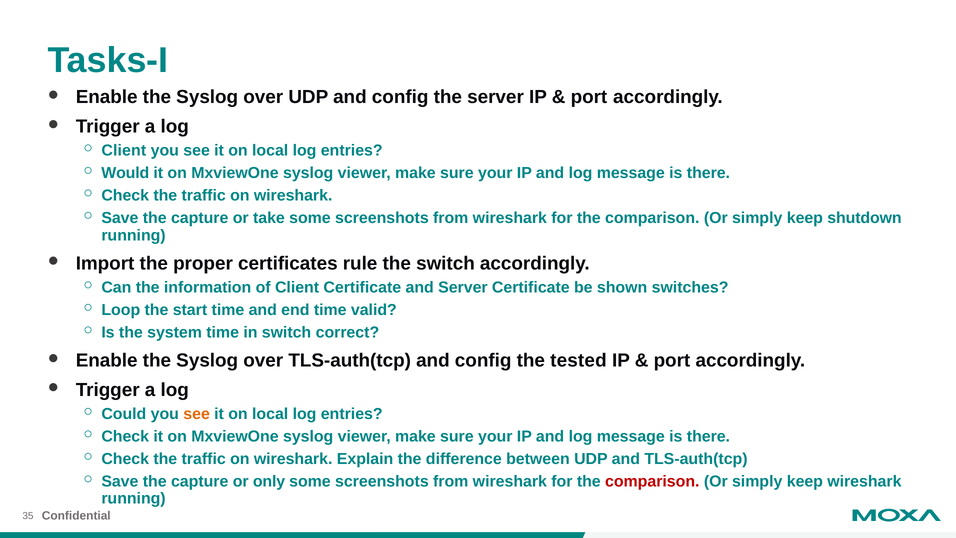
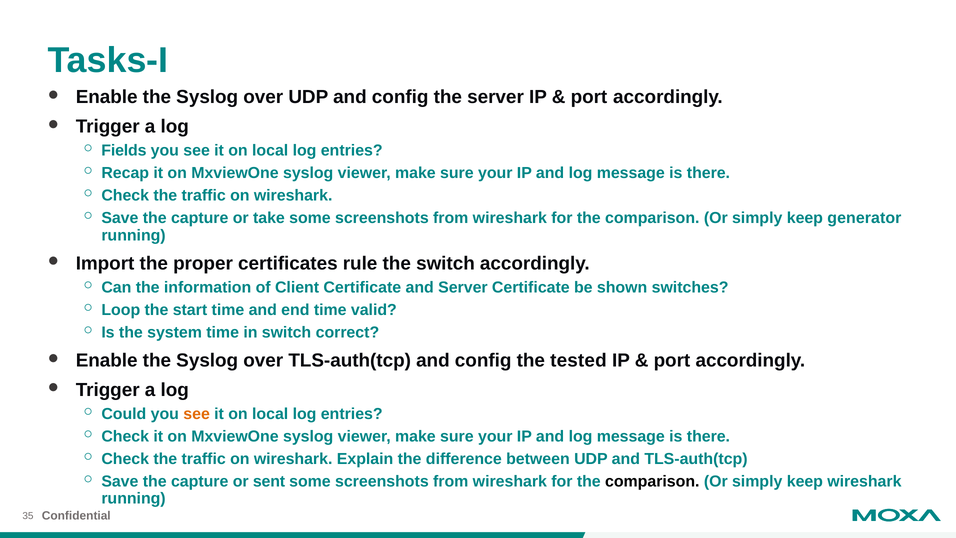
Client at (124, 150): Client -> Fields
Would: Would -> Recap
shutdown: shutdown -> generator
only: only -> sent
comparison at (652, 481) colour: red -> black
